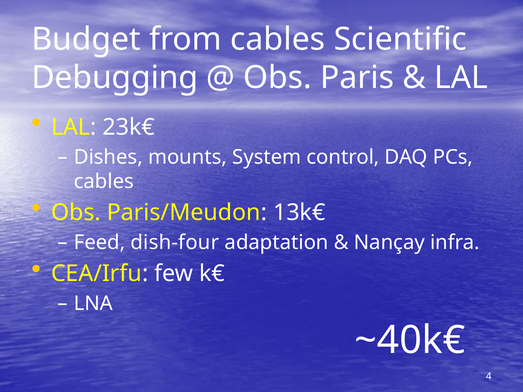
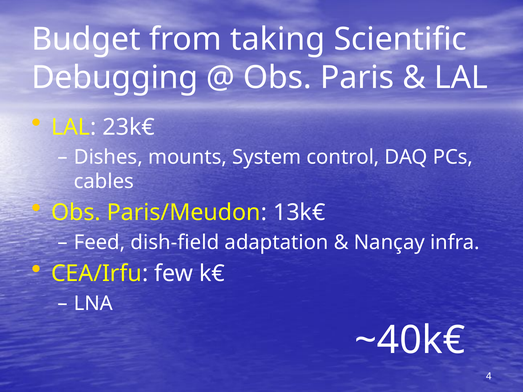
from cables: cables -> taking
dish-four: dish-four -> dish-field
